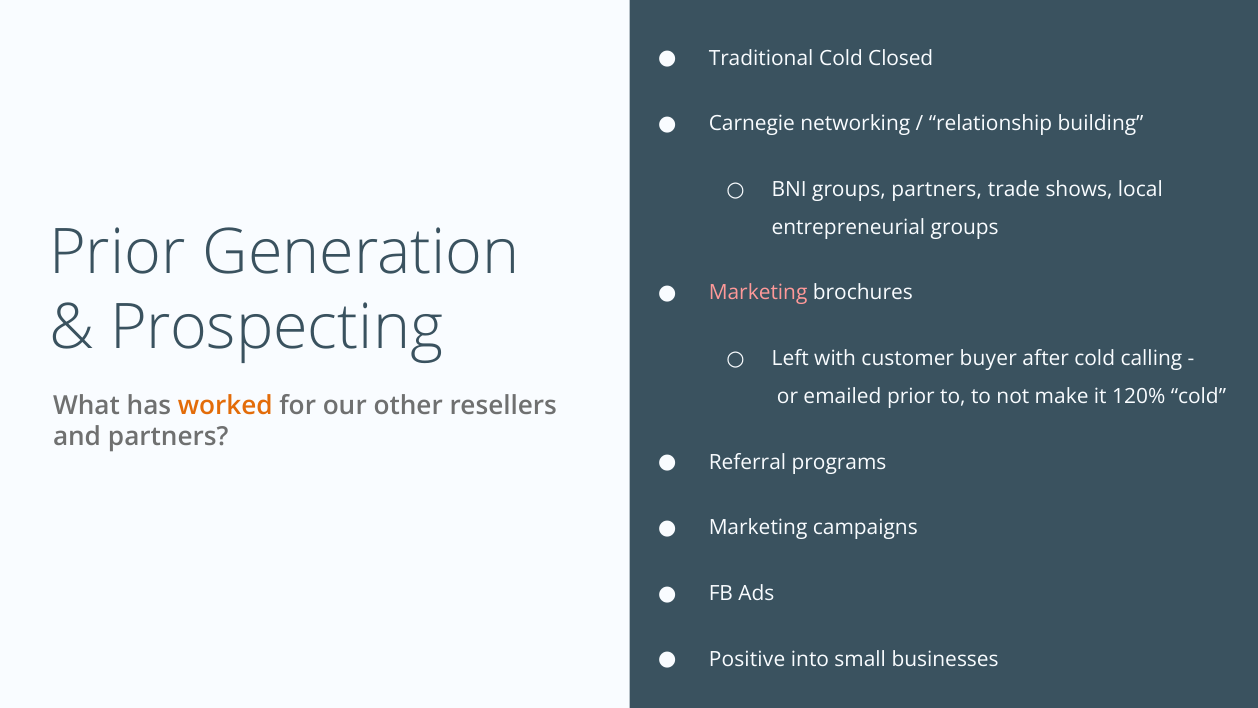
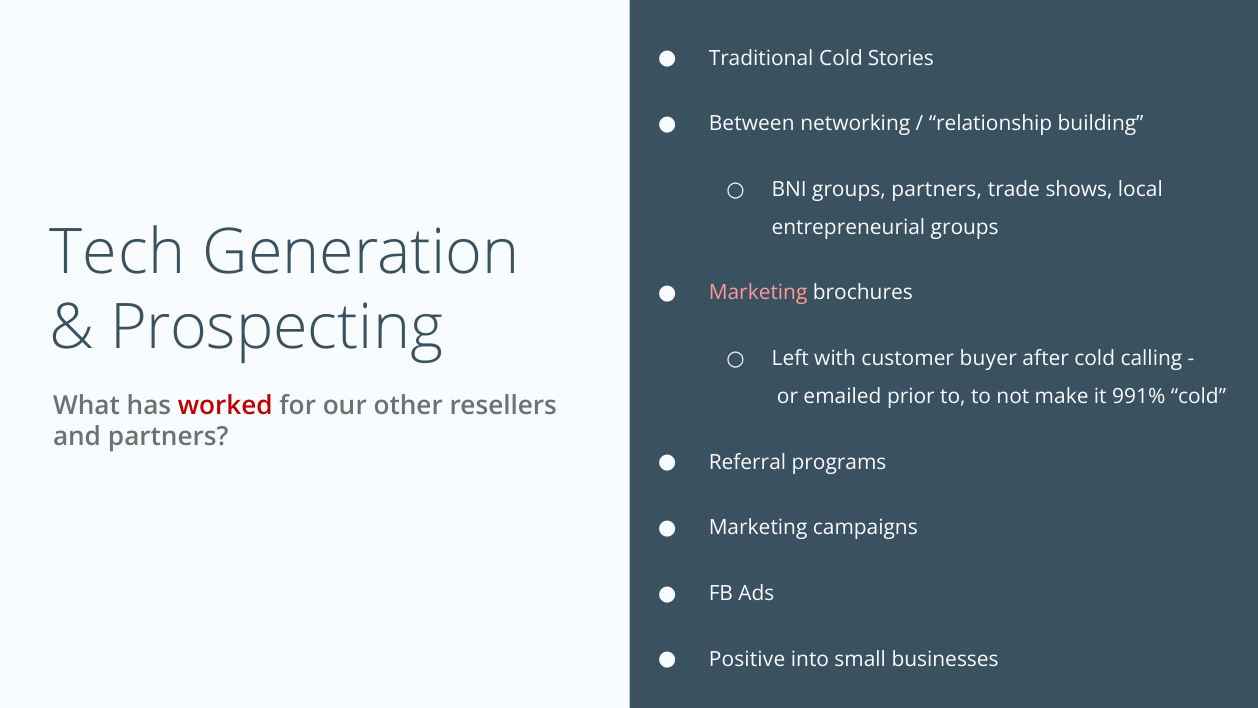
Closed: Closed -> Stories
Carnegie: Carnegie -> Between
Prior at (118, 252): Prior -> Tech
120%: 120% -> 991%
worked colour: orange -> red
